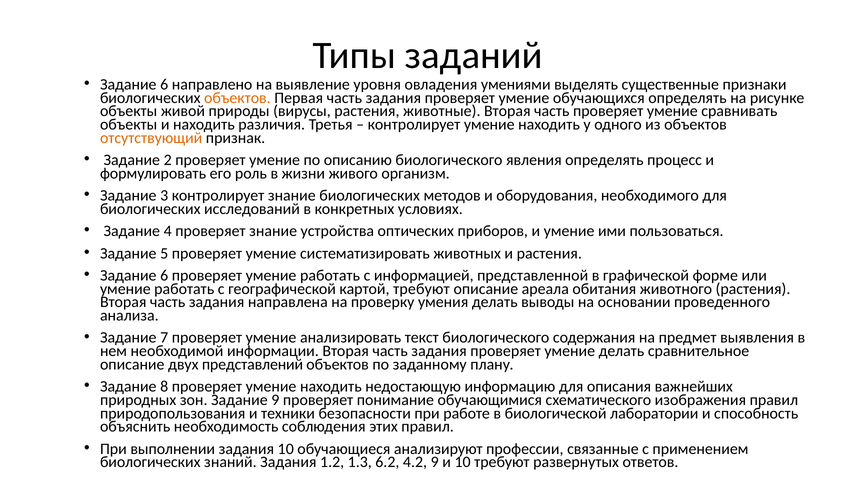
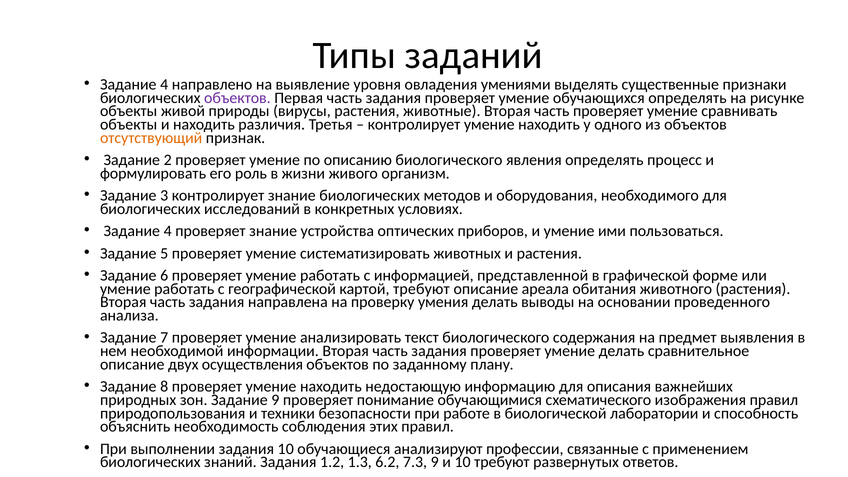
6 at (164, 84): 6 -> 4
объектов at (237, 98) colour: orange -> purple
представлений: представлений -> осуществления
4.2: 4.2 -> 7.3
